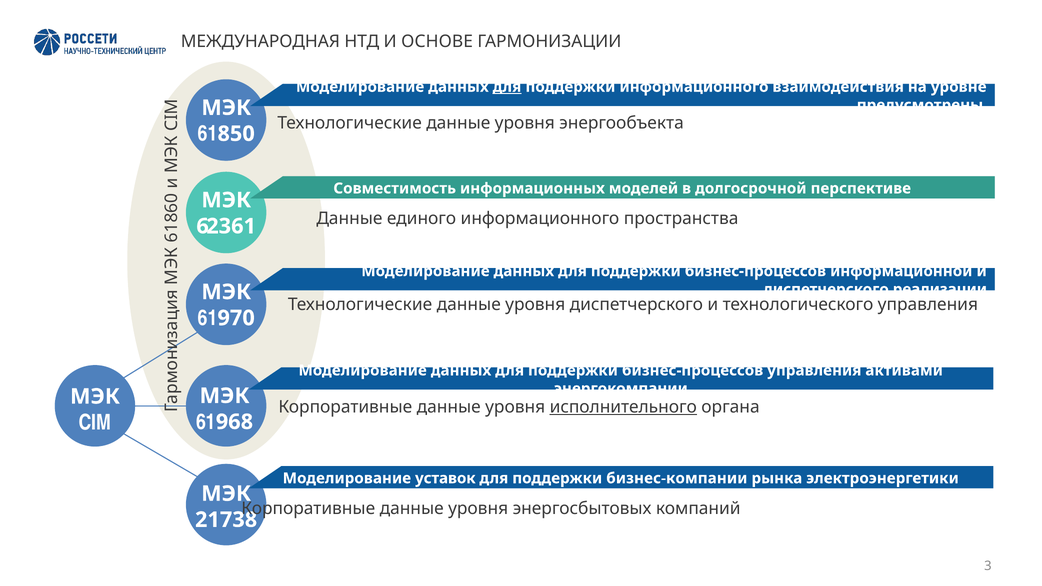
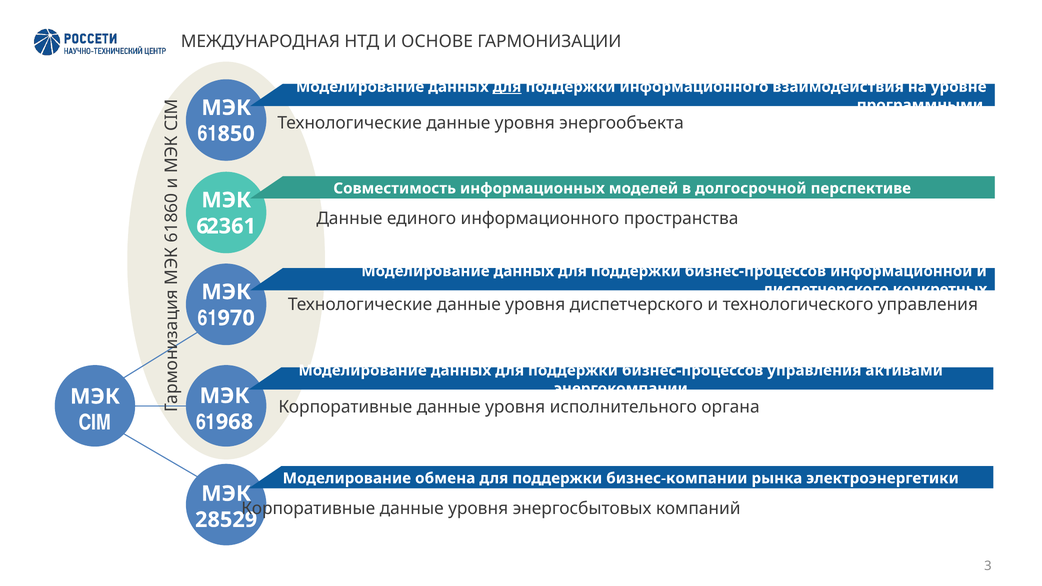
предусмотрены: предусмотрены -> программными
реализации: реализации -> конкретных
исполнительного underline: present -> none
уставок: уставок -> обмена
21738: 21738 -> 28529
